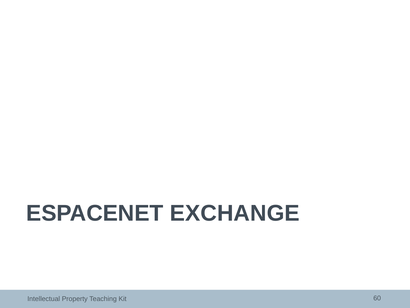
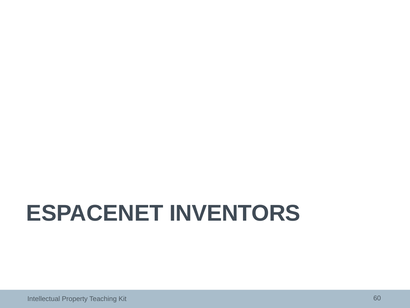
EXCHANGE: EXCHANGE -> INVENTORS
